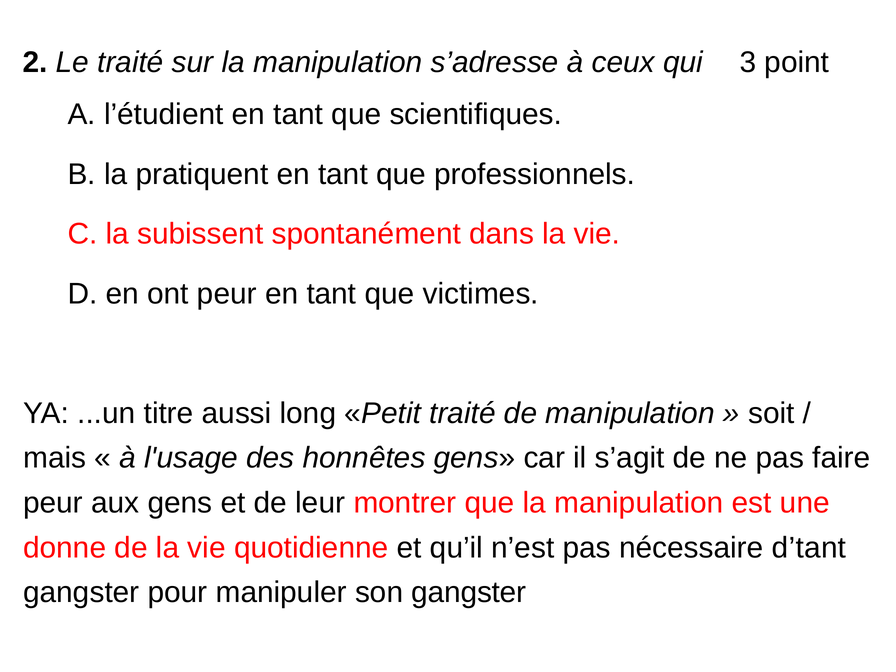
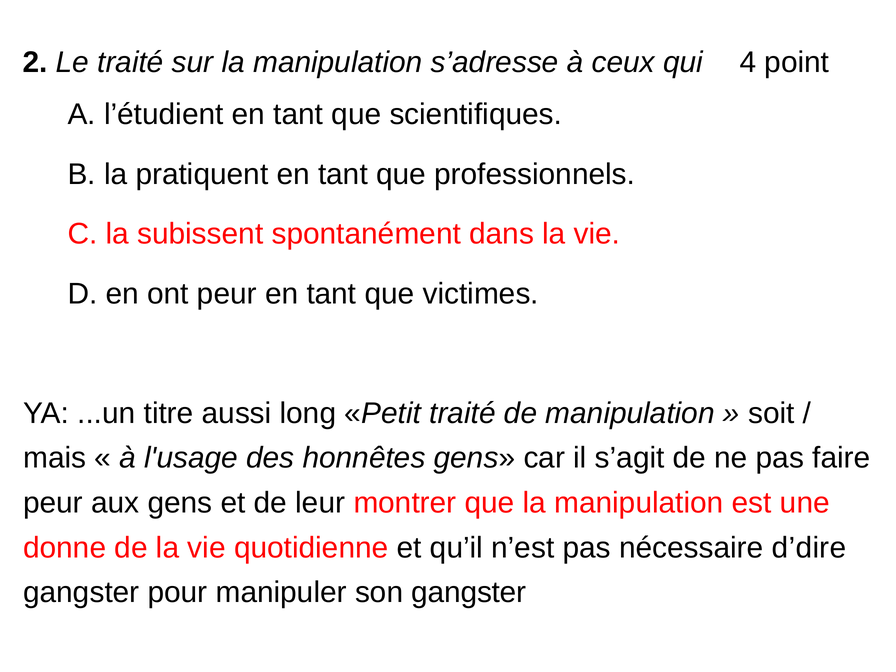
3: 3 -> 4
d’tant: d’tant -> d’dire
